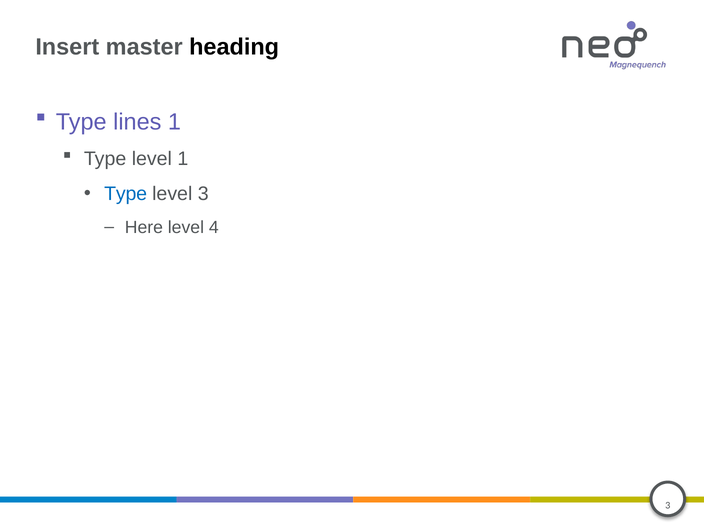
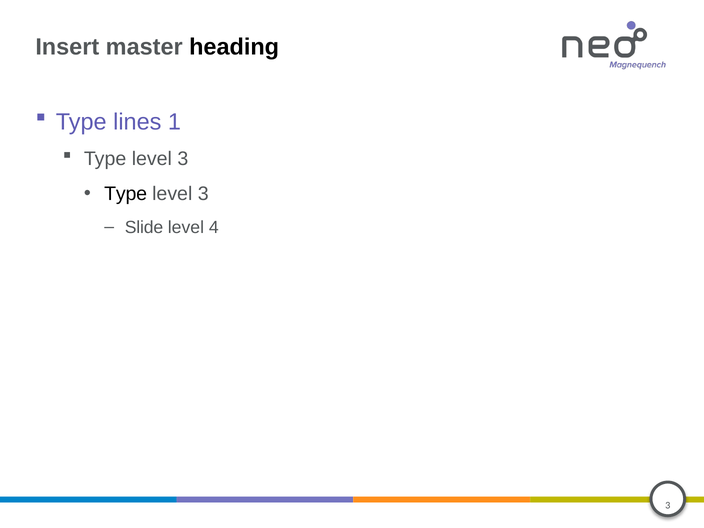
1 at (183, 159): 1 -> 3
Type at (126, 194) colour: blue -> black
Here: Here -> Slide
